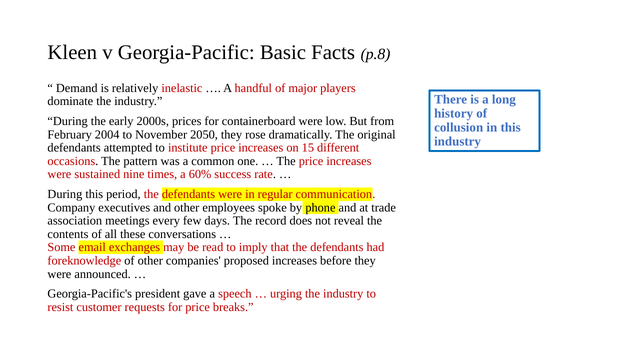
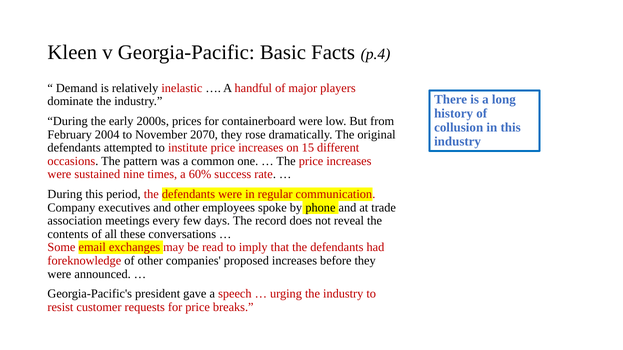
p.8: p.8 -> p.4
2050: 2050 -> 2070
